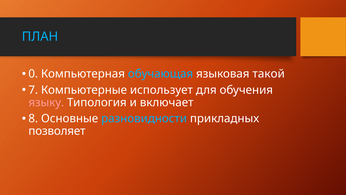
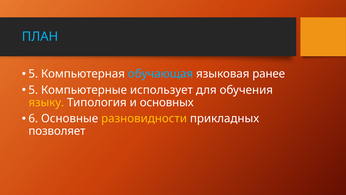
0 at (33, 74): 0 -> 5
такой: такой -> ранее
7 at (33, 90): 7 -> 5
языку colour: pink -> yellow
включает: включает -> основных
8: 8 -> 6
разновидности colour: light blue -> yellow
